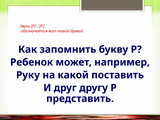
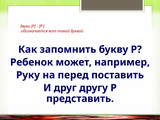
какой: какой -> перед
